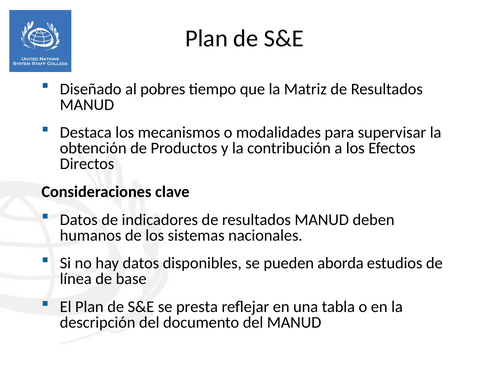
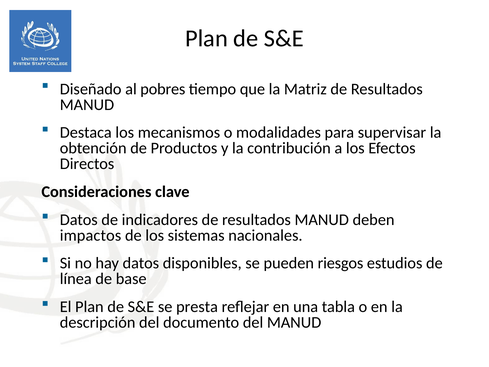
humanos: humanos -> impactos
aborda: aborda -> riesgos
